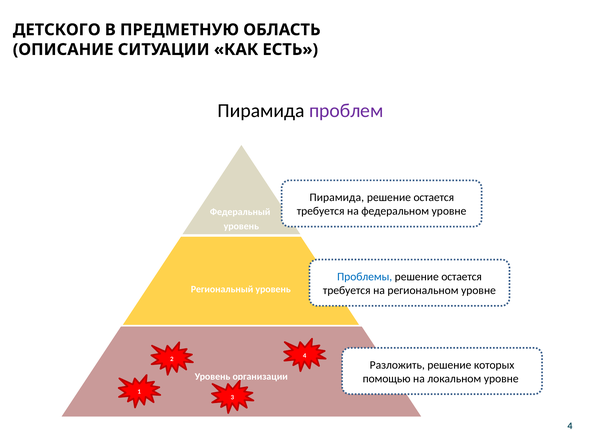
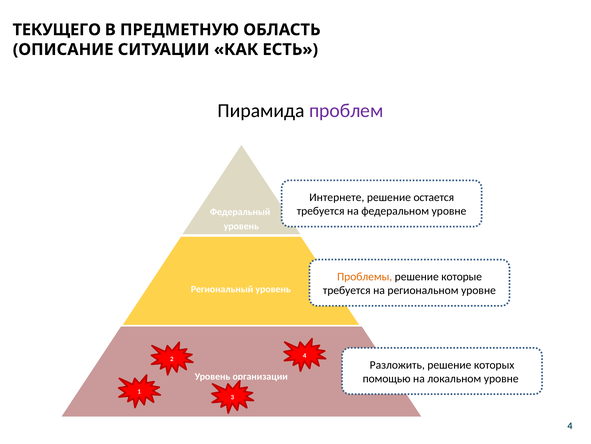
ДЕТСКОГО: ДЕТСКОГО -> ТЕКУЩЕГО
Пирамида at (337, 197): Пирамида -> Интернете
Проблемы colour: blue -> orange
остается at (462, 276): остается -> которые
